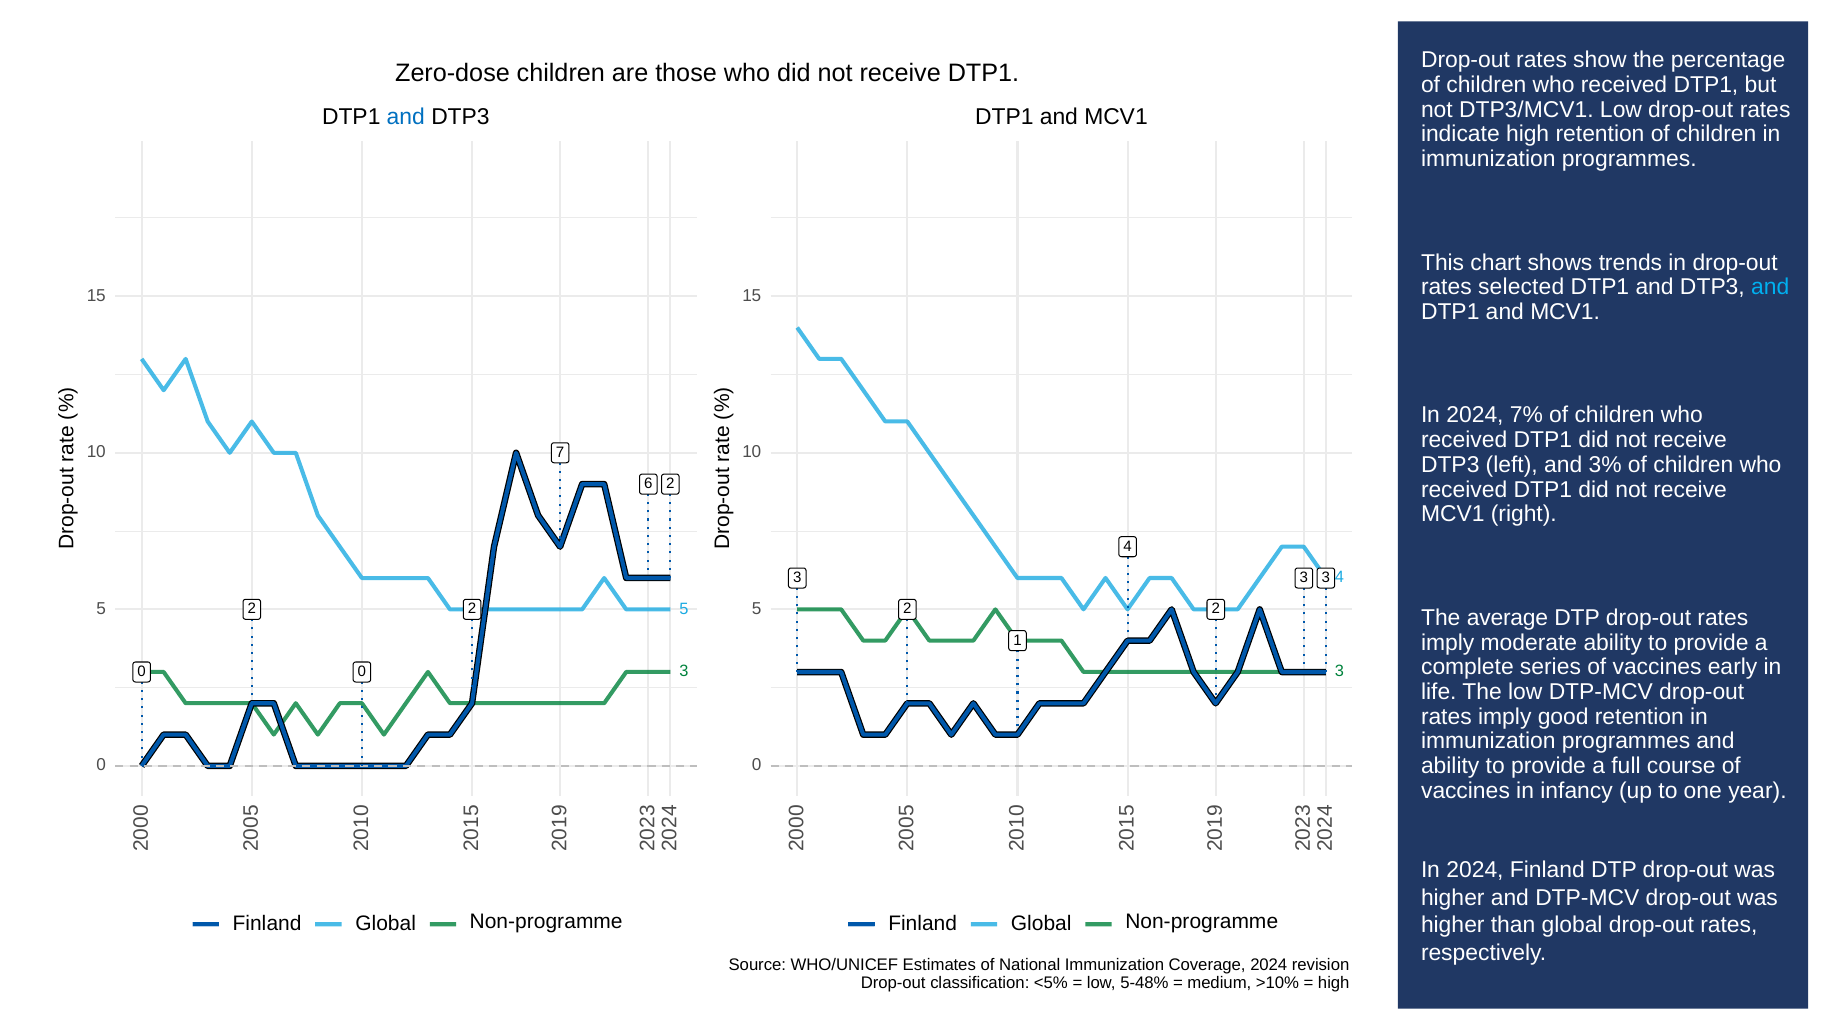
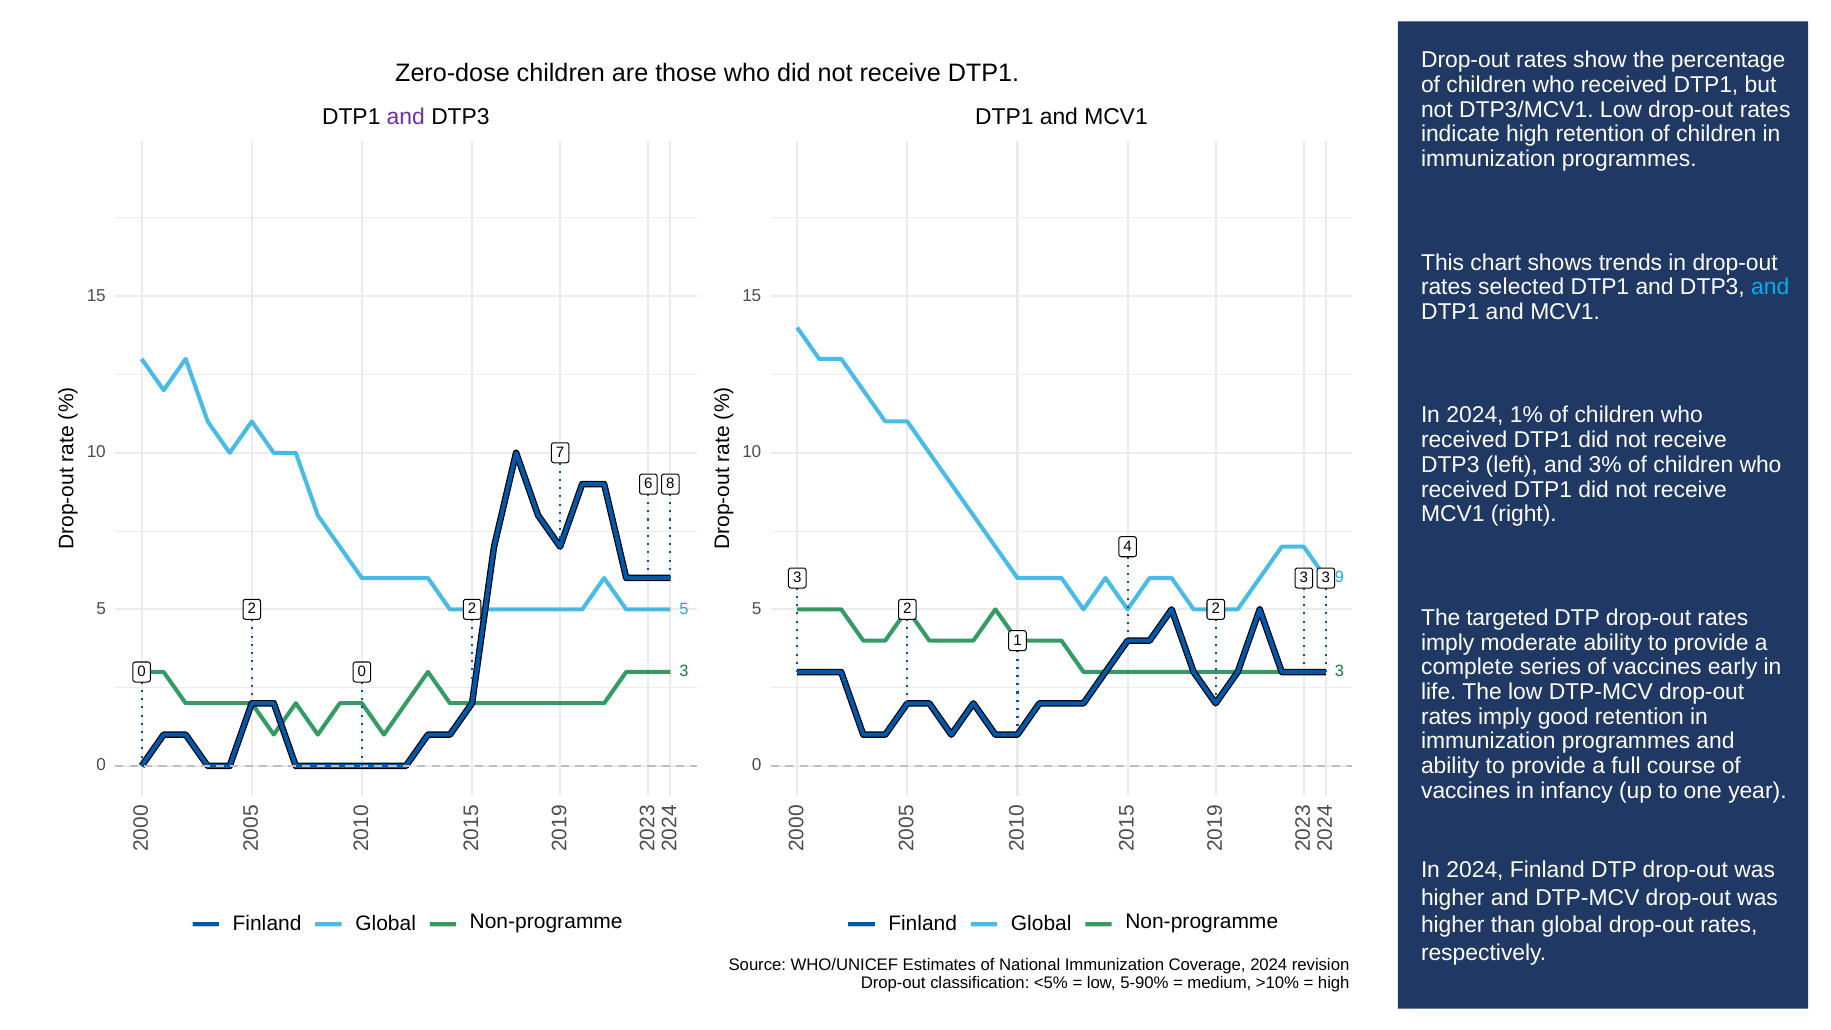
and at (406, 117) colour: blue -> purple
7%: 7% -> 1%
6 2: 2 -> 8
3 4: 4 -> 9
average: average -> targeted
5-48%: 5-48% -> 5-90%
